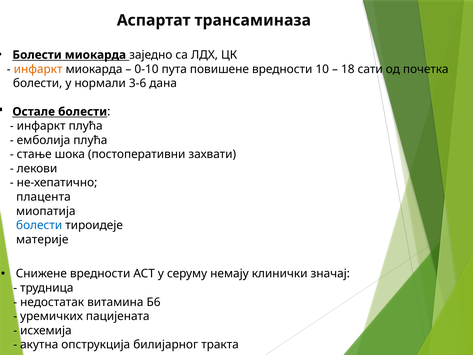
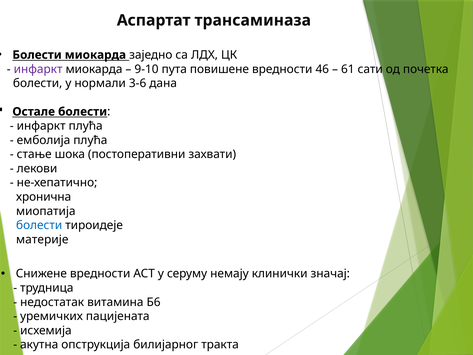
инфаркт at (38, 69) colour: orange -> purple
0-10: 0-10 -> 9-10
10: 10 -> 46
18: 18 -> 61
плацента: плацента -> хронична
